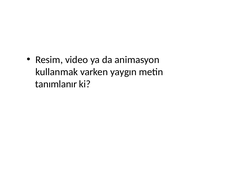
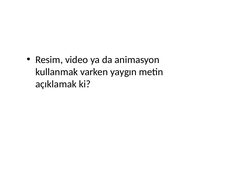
tanımlanır: tanımlanır -> açıklamak
